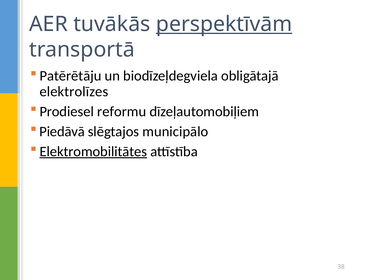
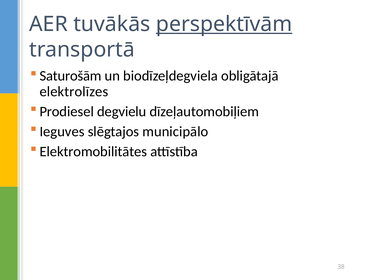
Patērētāju: Patērētāju -> Saturošām
reformu: reformu -> degvielu
Piedāvā: Piedāvā -> Ieguves
Elektromobilitātes underline: present -> none
